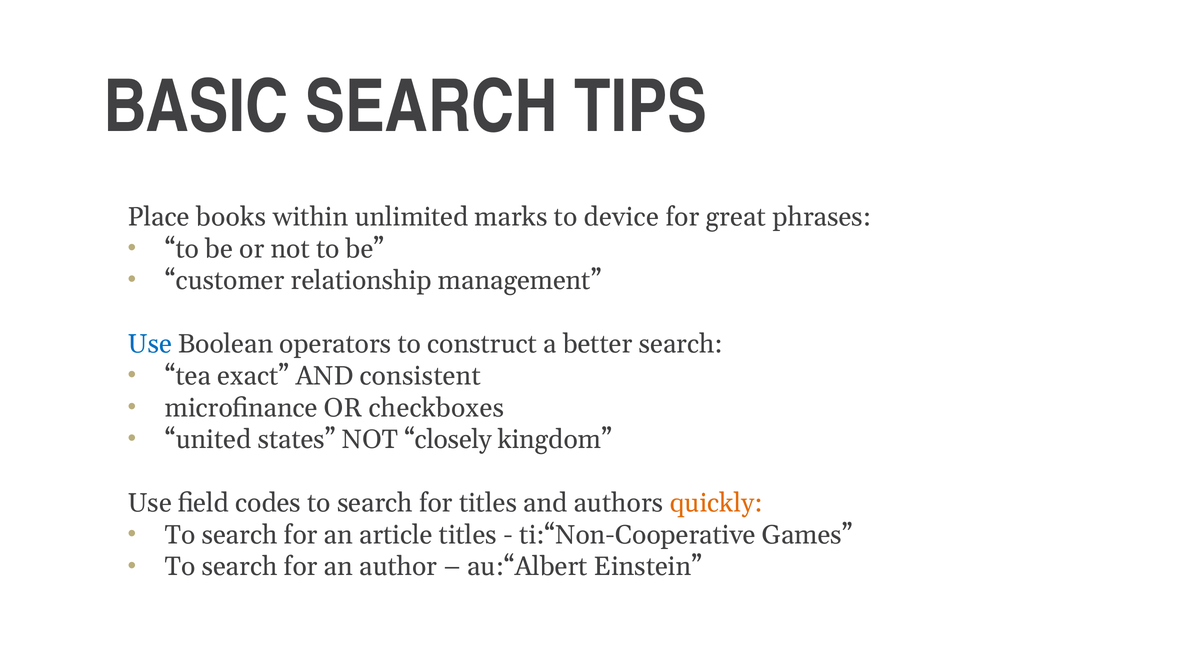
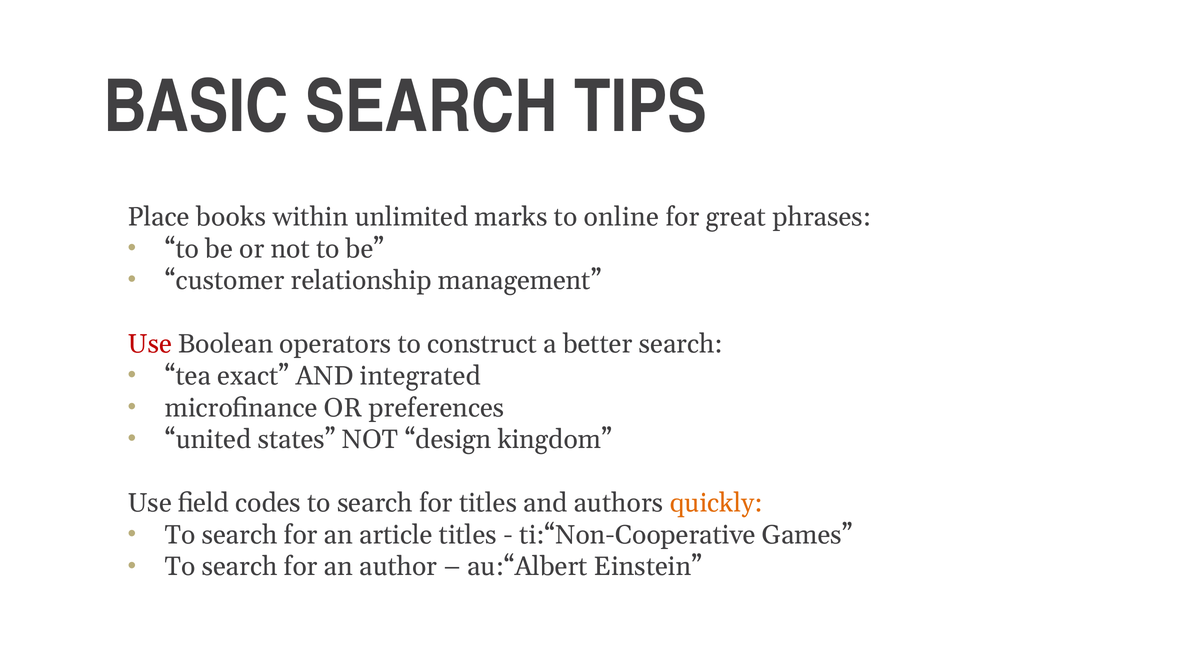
device: device -> online
Use at (150, 345) colour: blue -> red
consistent: consistent -> integrated
checkboxes: checkboxes -> preferences
closely: closely -> design
